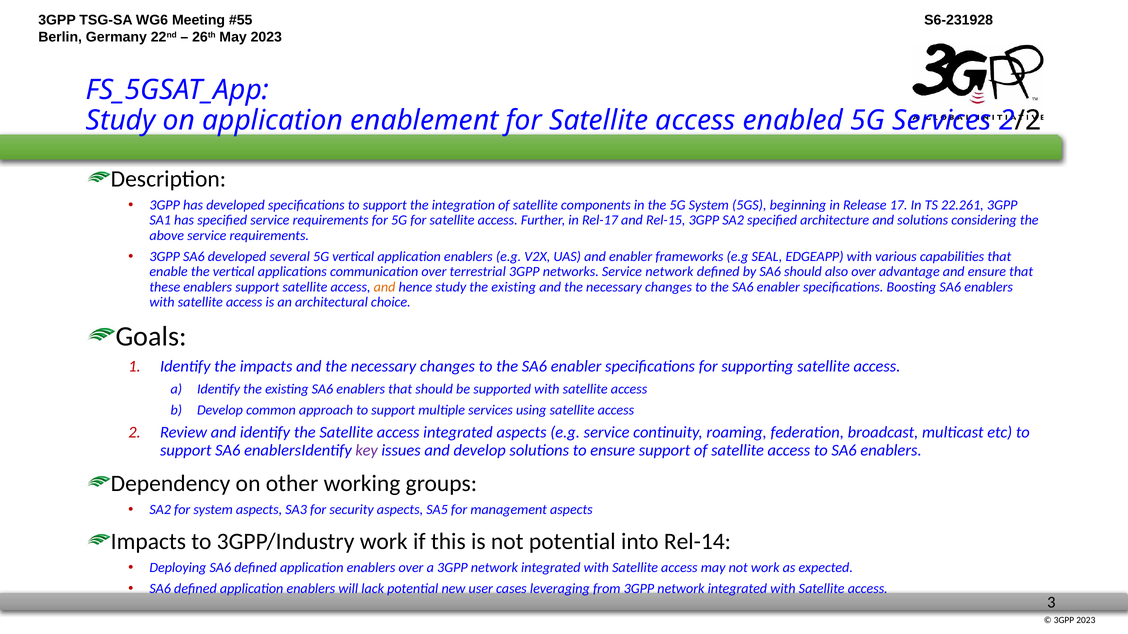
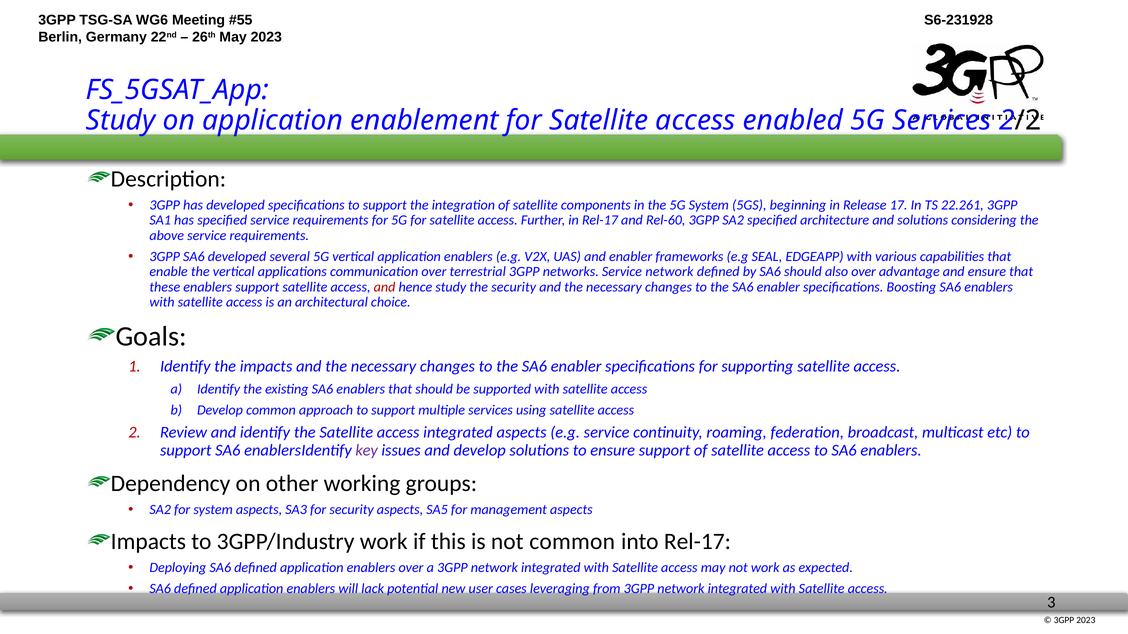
Rel-15: Rel-15 -> Rel-60
and at (385, 287) colour: orange -> red
study the existing: existing -> security
not potential: potential -> common
into Rel-14: Rel-14 -> Rel-17
